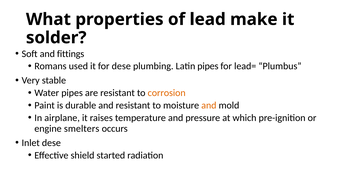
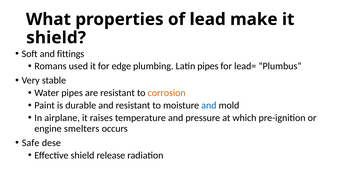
solder at (56, 38): solder -> shield
for dese: dese -> edge
and at (209, 106) colour: orange -> blue
Inlet: Inlet -> Safe
started: started -> release
